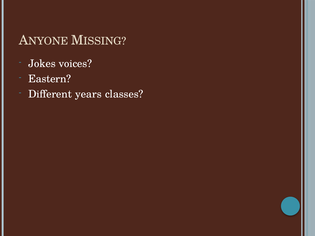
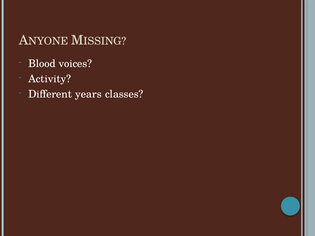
Jokes: Jokes -> Blood
Eastern: Eastern -> Activity
